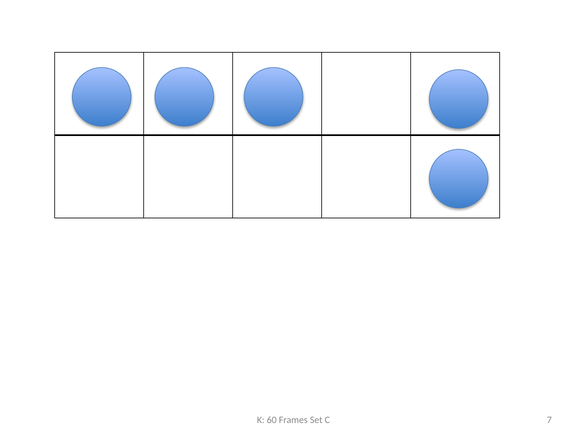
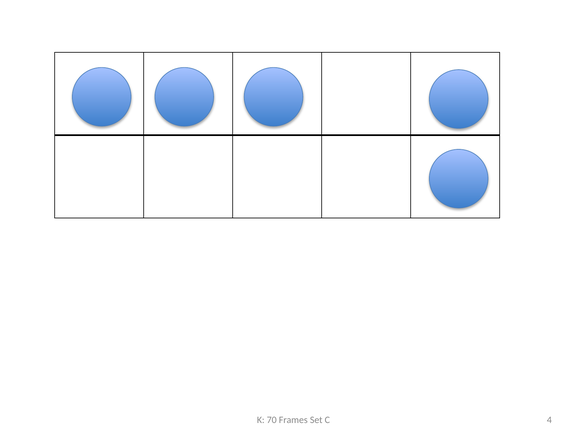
60: 60 -> 70
7: 7 -> 4
